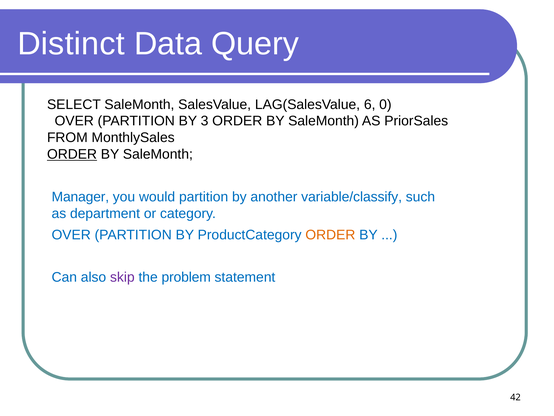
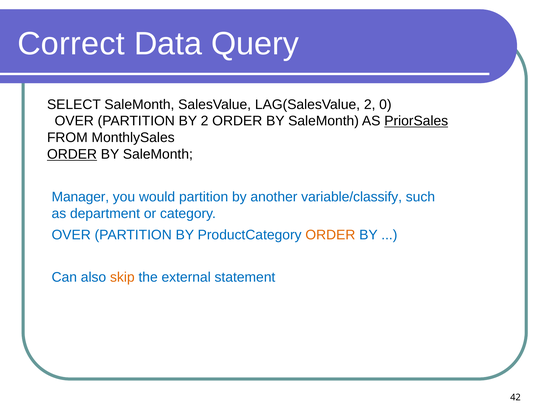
Distinct: Distinct -> Correct
LAG(SalesValue 6: 6 -> 2
BY 3: 3 -> 2
PriorSales underline: none -> present
skip colour: purple -> orange
problem: problem -> external
